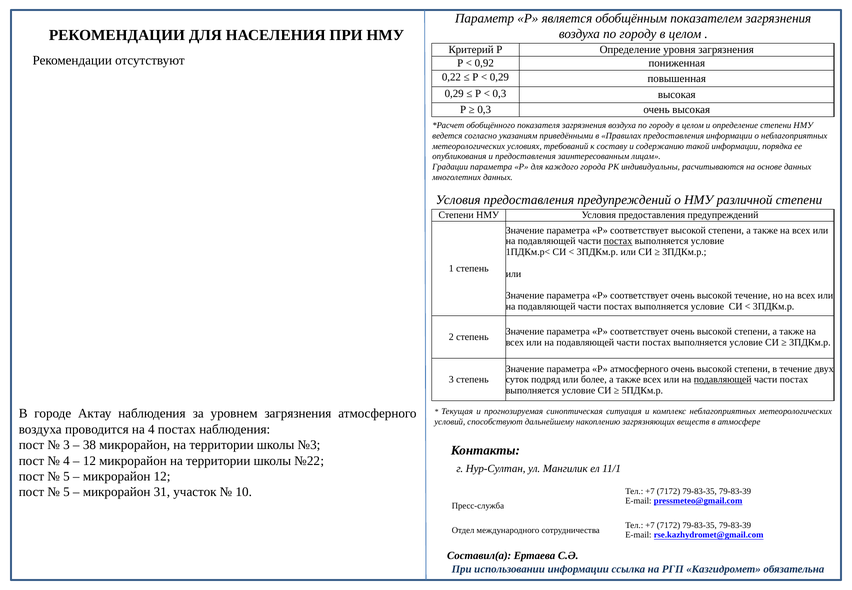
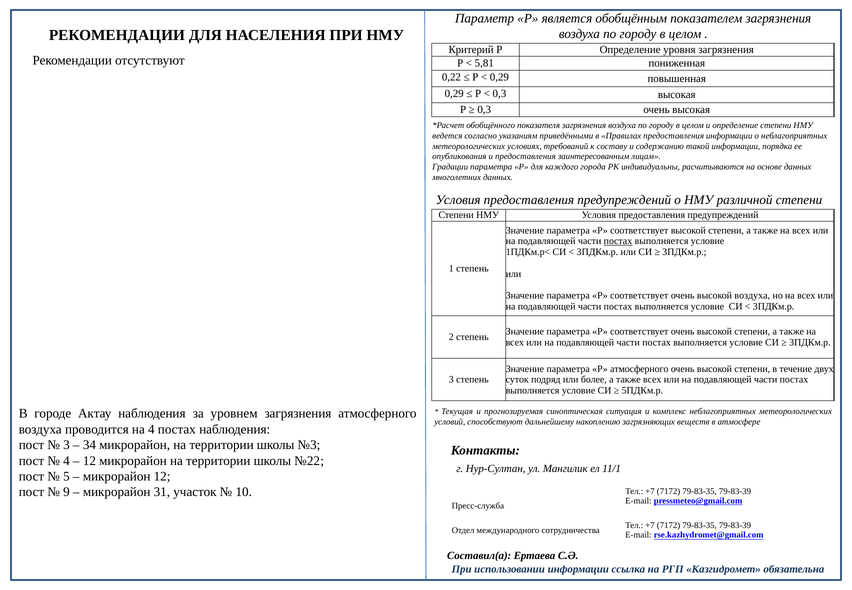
0,92: 0,92 -> 5,81
высокой течение: течение -> воздуха
подавляющей at (723, 380) underline: present -> none
38: 38 -> 34
5 at (66, 492): 5 -> 9
